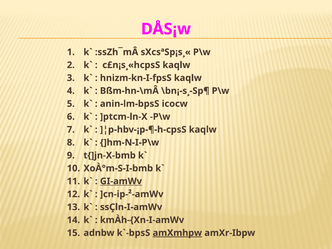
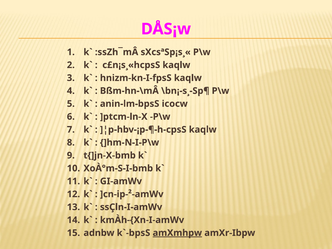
GI-amWv underline: present -> none
